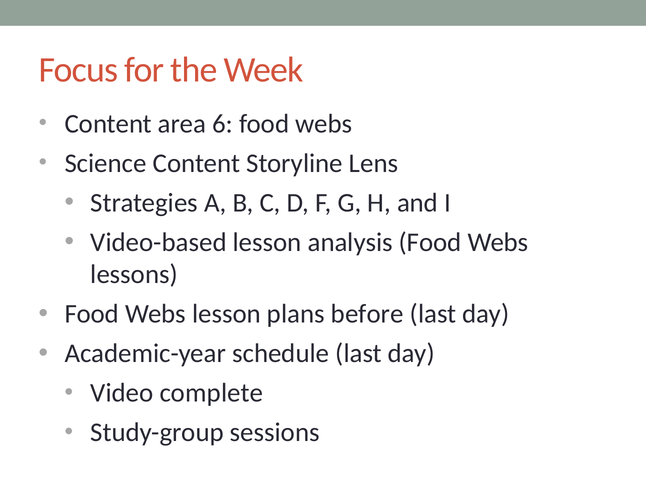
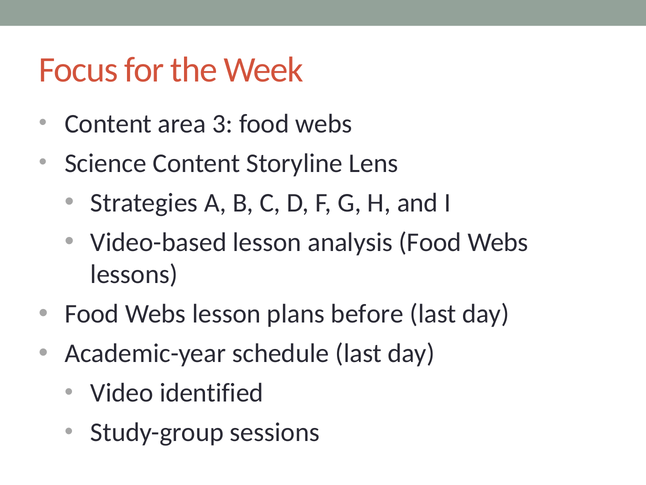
6: 6 -> 3
complete: complete -> identified
